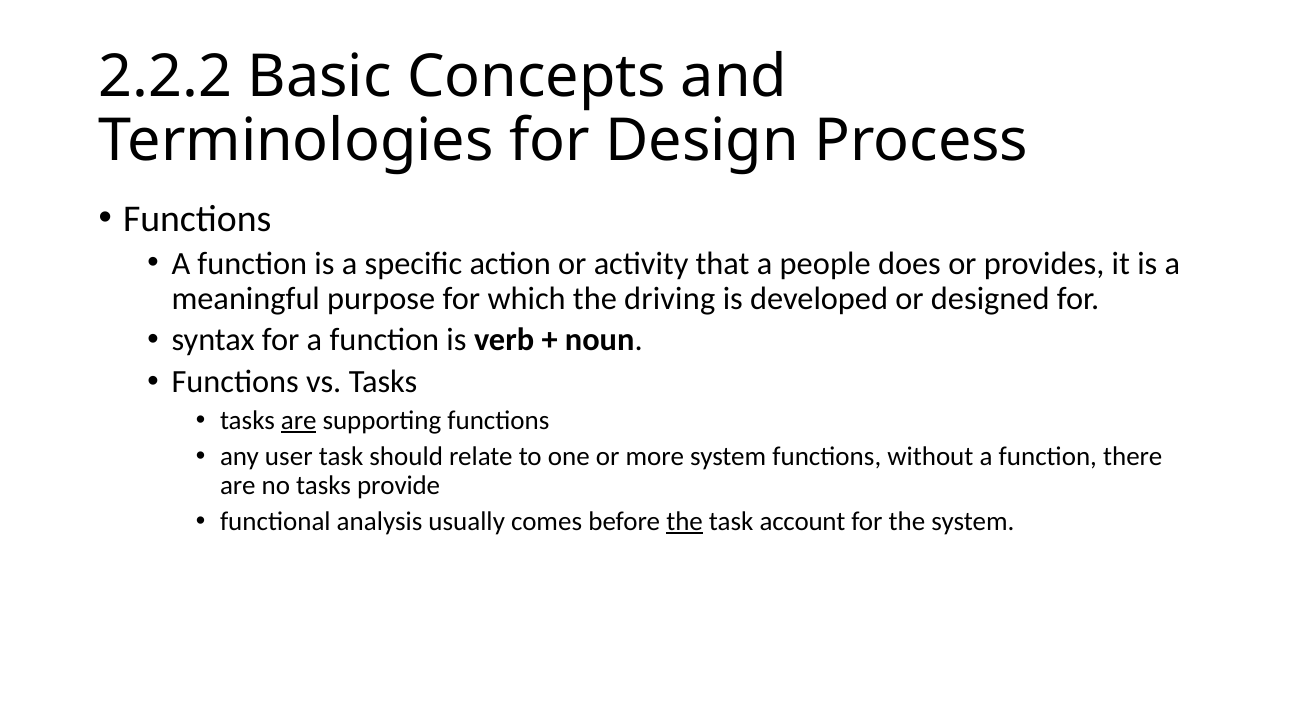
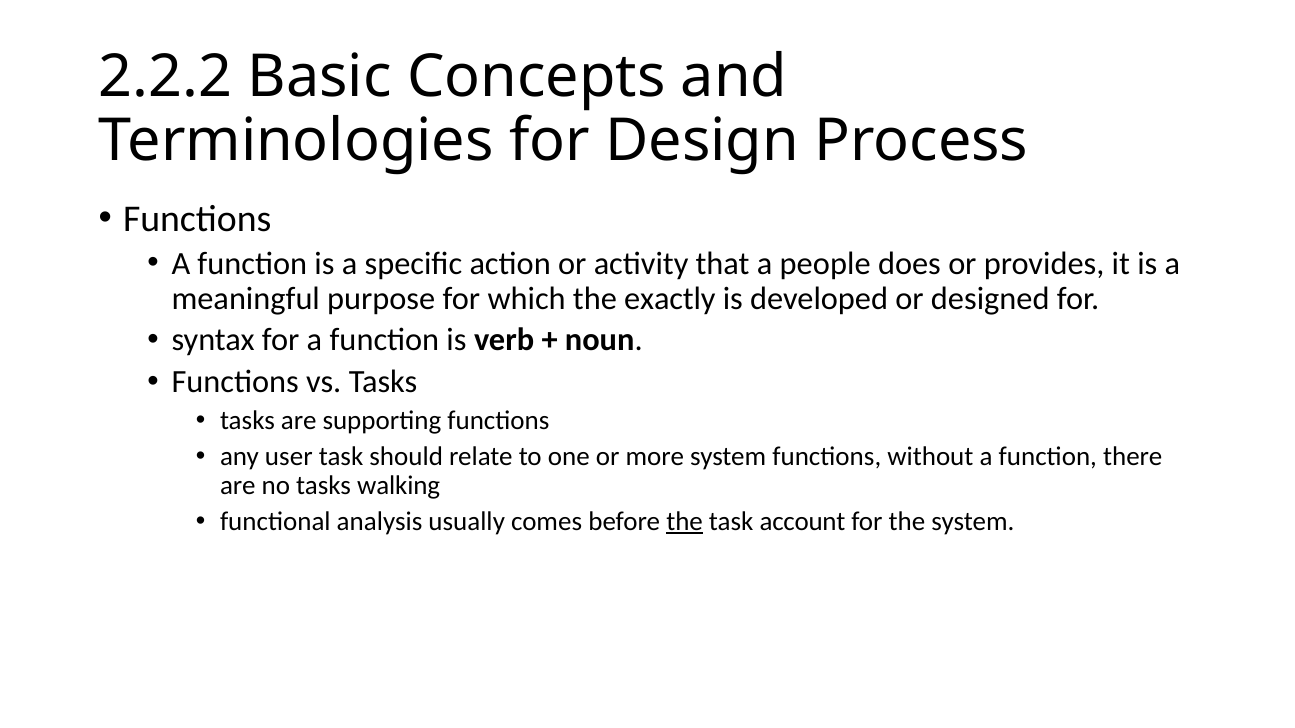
driving: driving -> exactly
are at (299, 421) underline: present -> none
provide: provide -> walking
